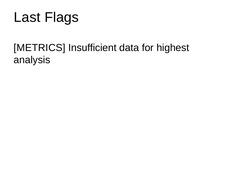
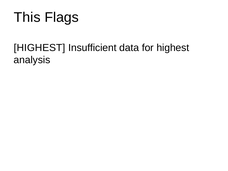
Last: Last -> This
METRICS at (39, 48): METRICS -> HIGHEST
